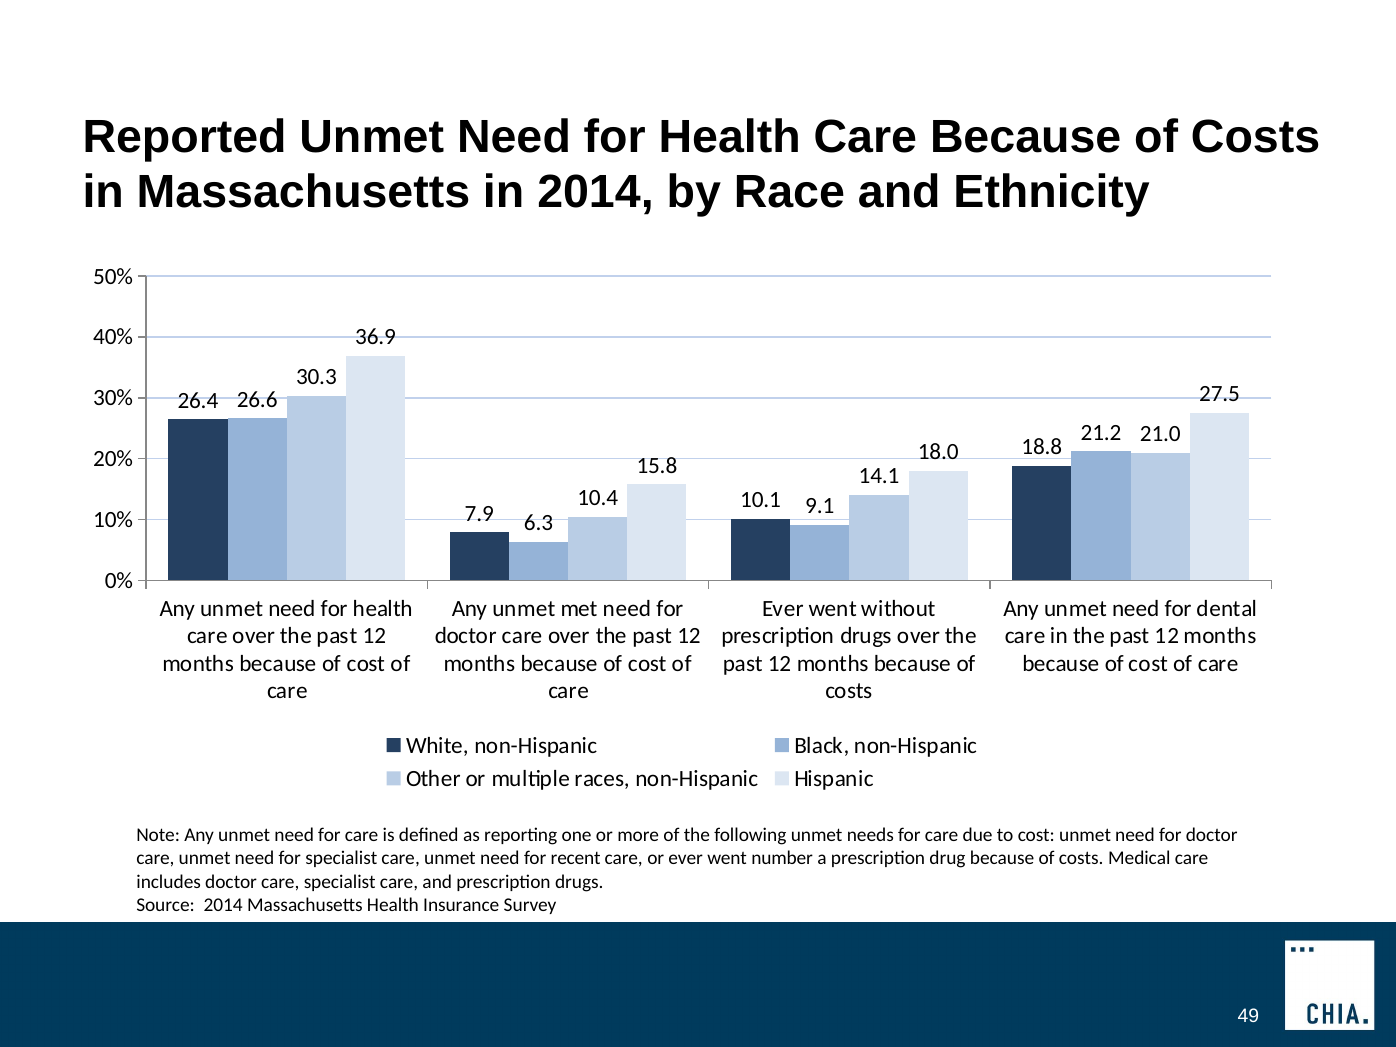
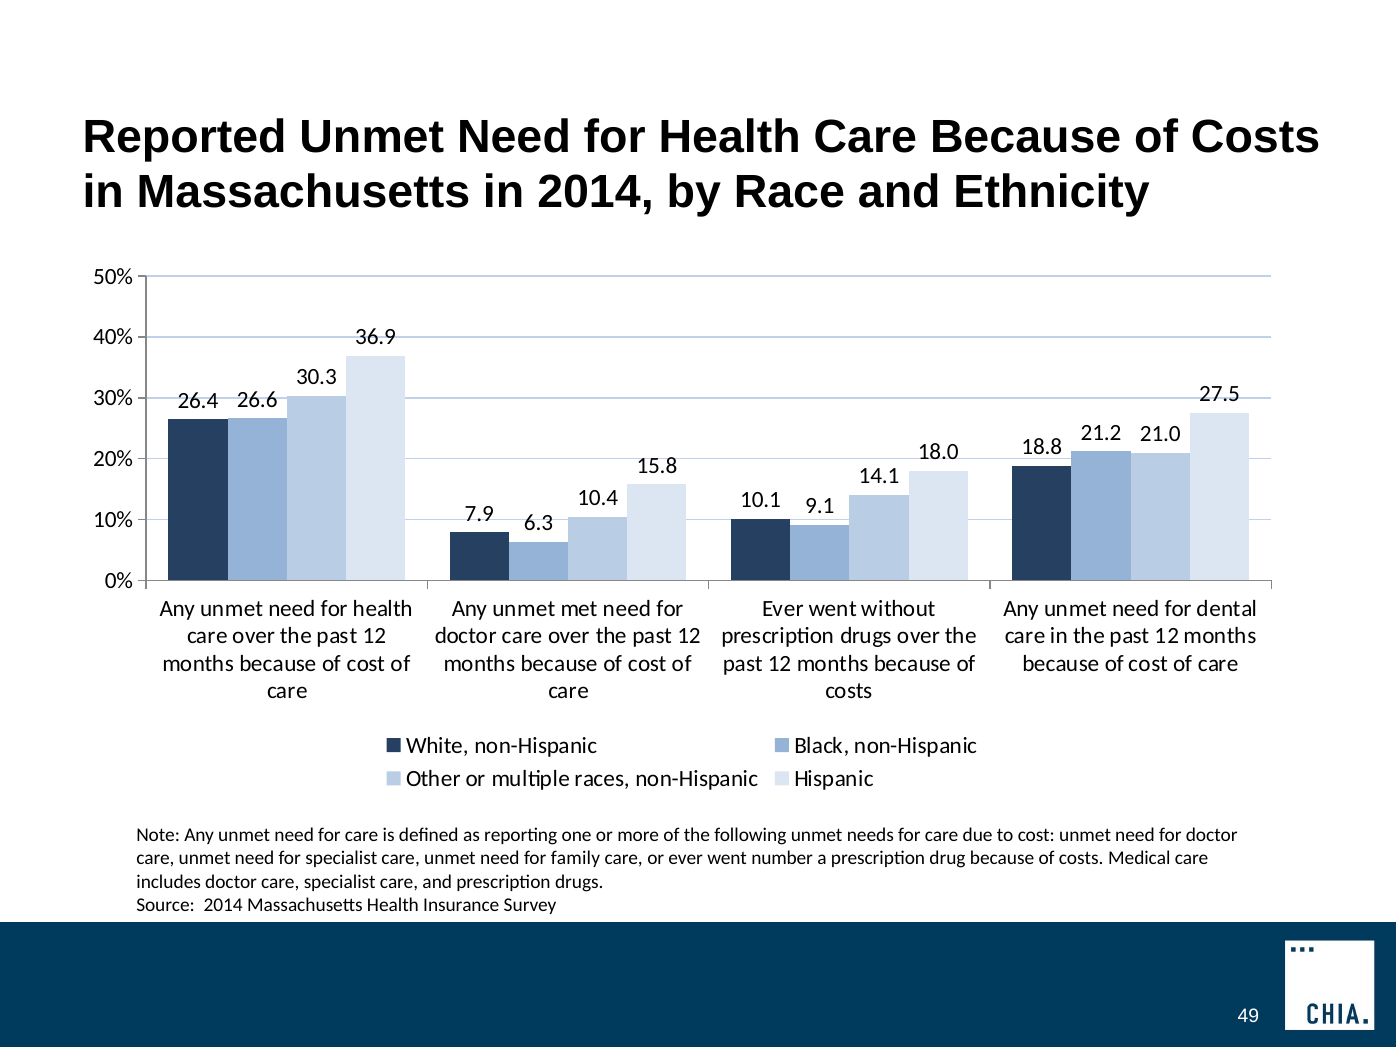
recent: recent -> family
